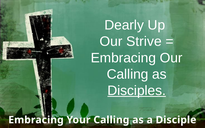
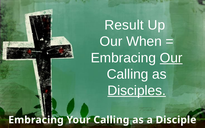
Dearly: Dearly -> Result
Strive: Strive -> When
Our at (171, 58) underline: none -> present
